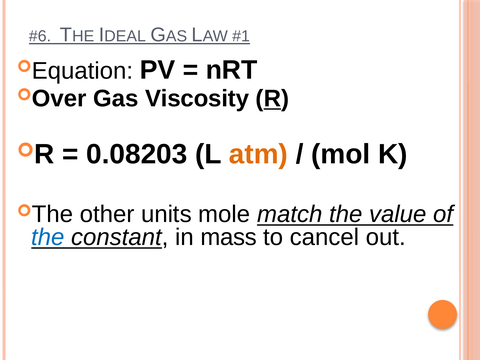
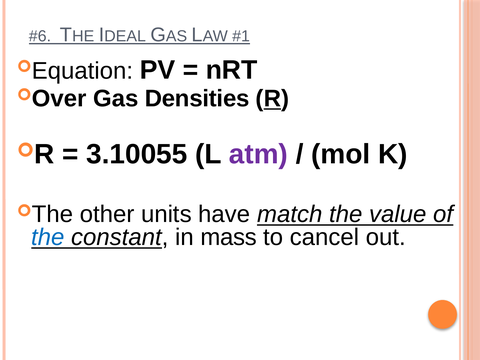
Viscosity: Viscosity -> Densities
0.08203: 0.08203 -> 3.10055
atm colour: orange -> purple
mole: mole -> have
